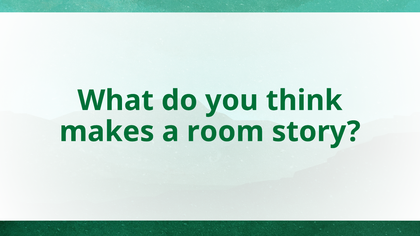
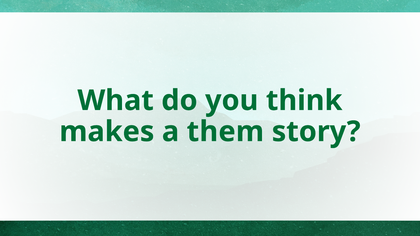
room: room -> them
